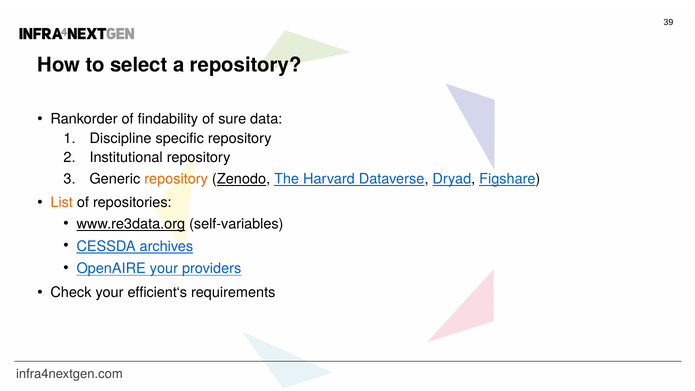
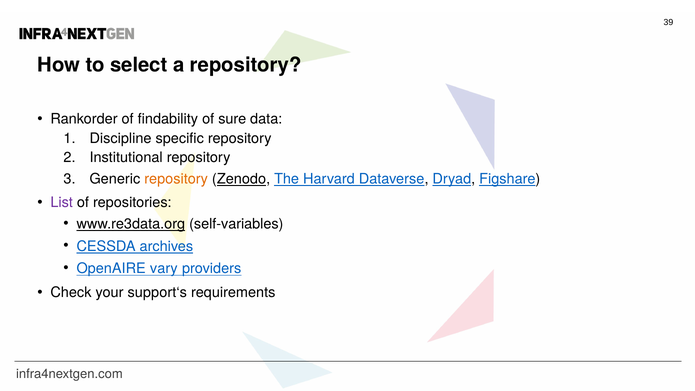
List colour: orange -> purple
OpenAIRE your: your -> vary
efficient‘s: efficient‘s -> support‘s
